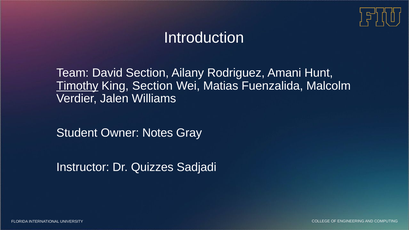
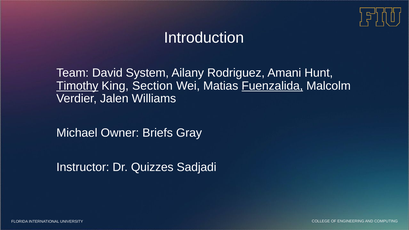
David Section: Section -> System
Fuenzalida underline: none -> present
Student: Student -> Michael
Notes: Notes -> Briefs
